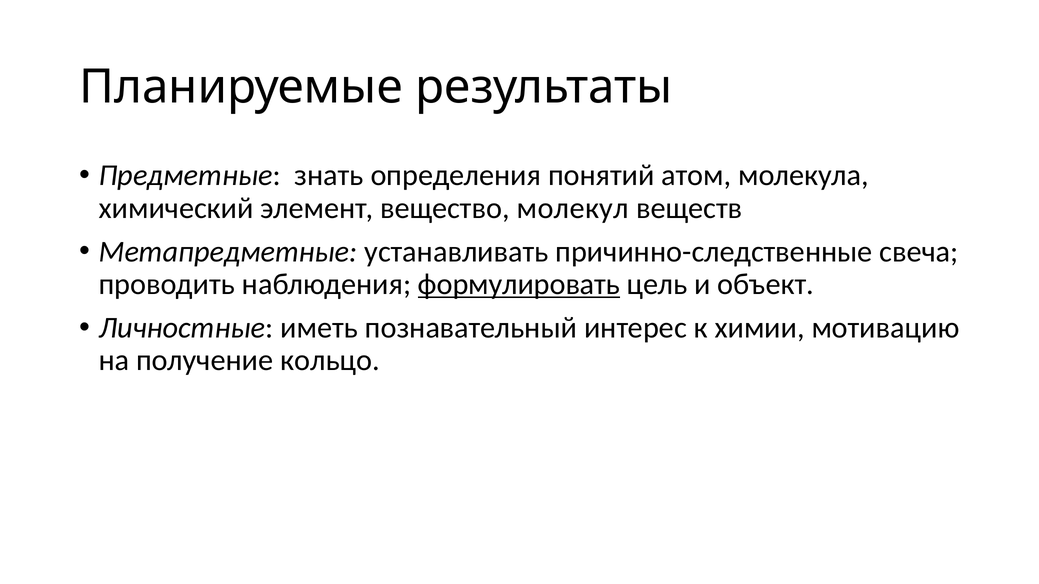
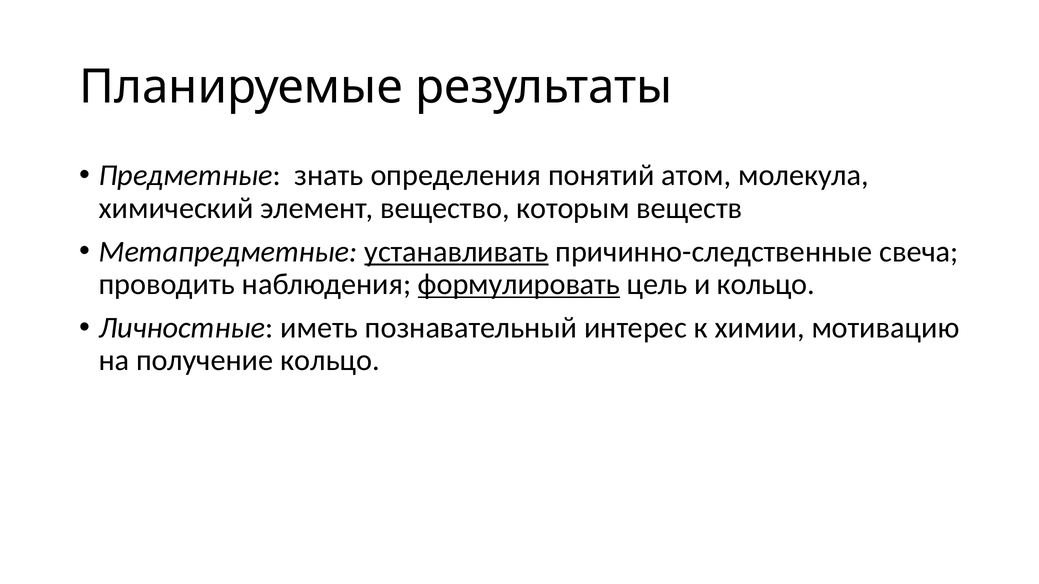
молекул: молекул -> которым
устанавливать underline: none -> present
и объект: объект -> кольцо
